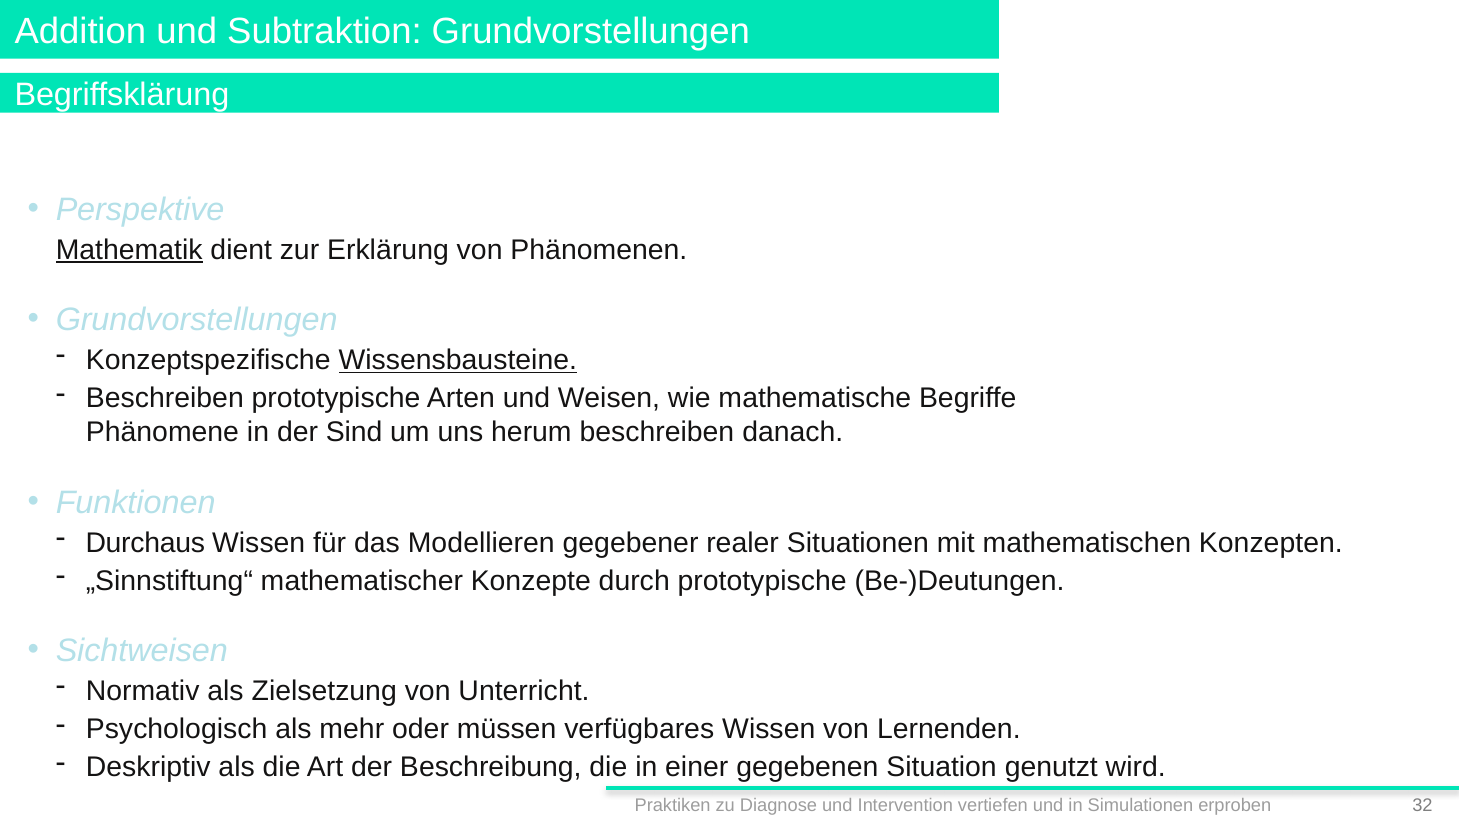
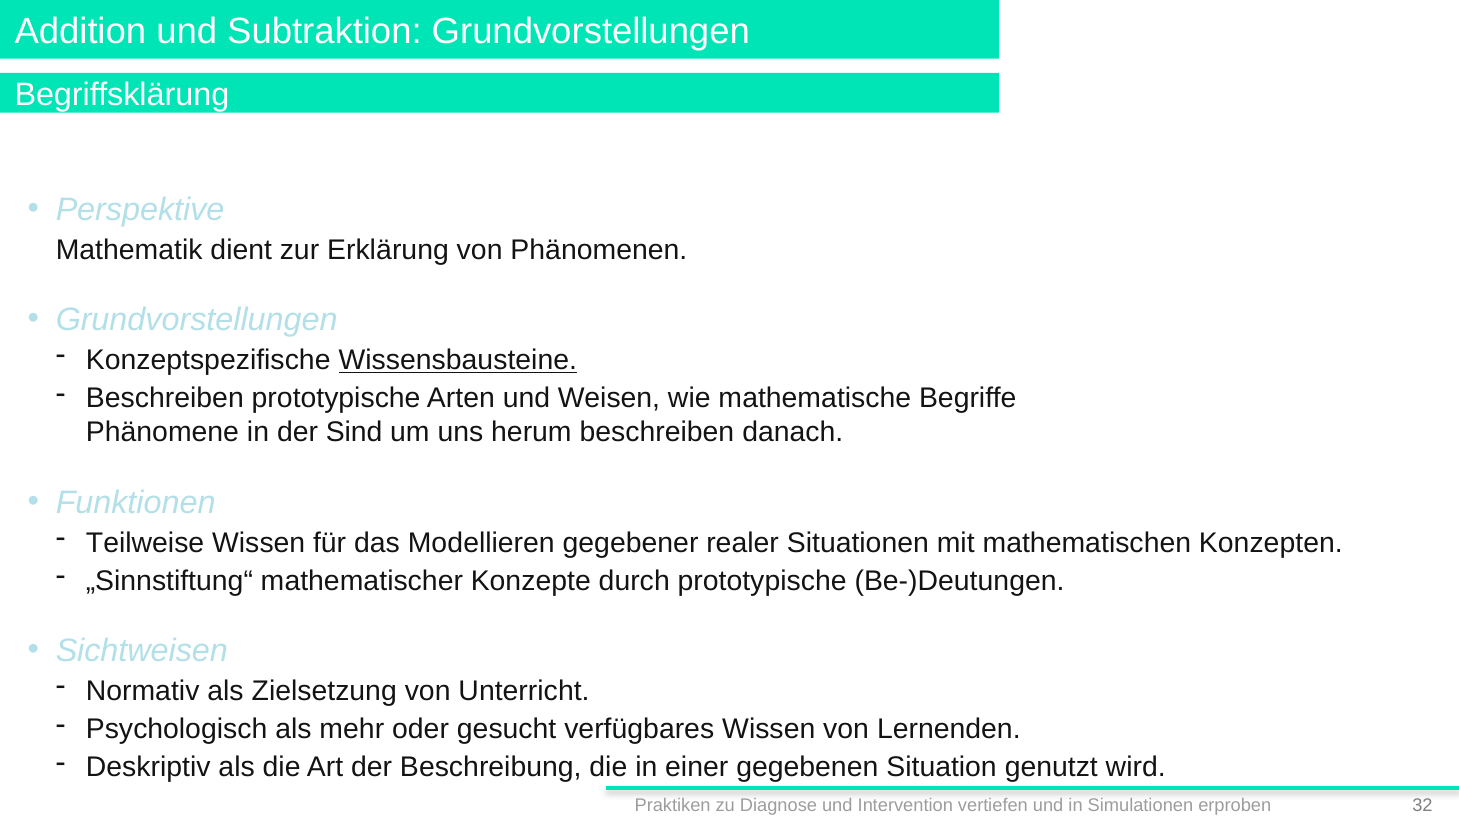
Mathematik underline: present -> none
Durchaus: Durchaus -> Teilweise
müssen: müssen -> gesucht
